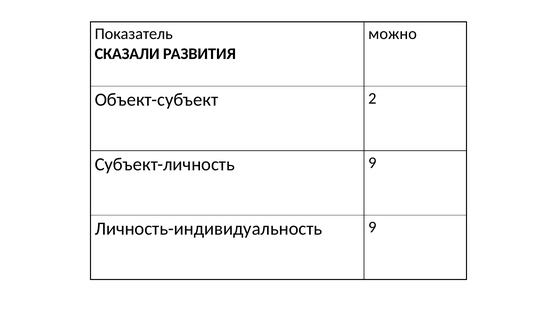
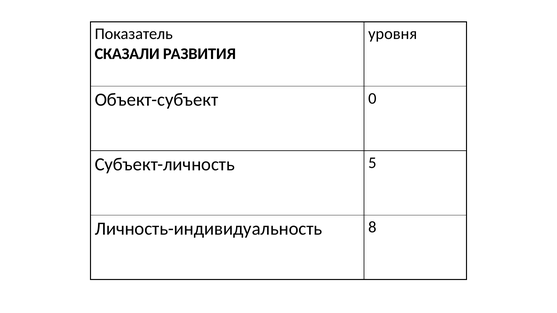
можно: можно -> уровня
2: 2 -> 0
Субъект-личность 9: 9 -> 5
Личность-индивидуальность 9: 9 -> 8
